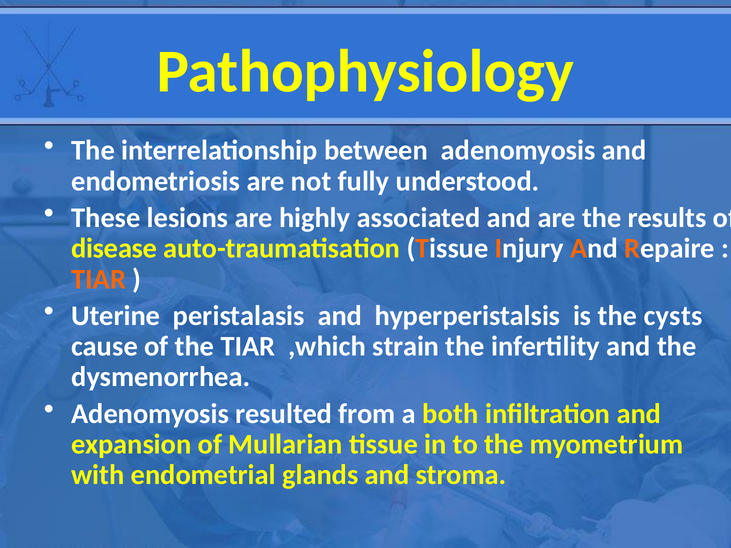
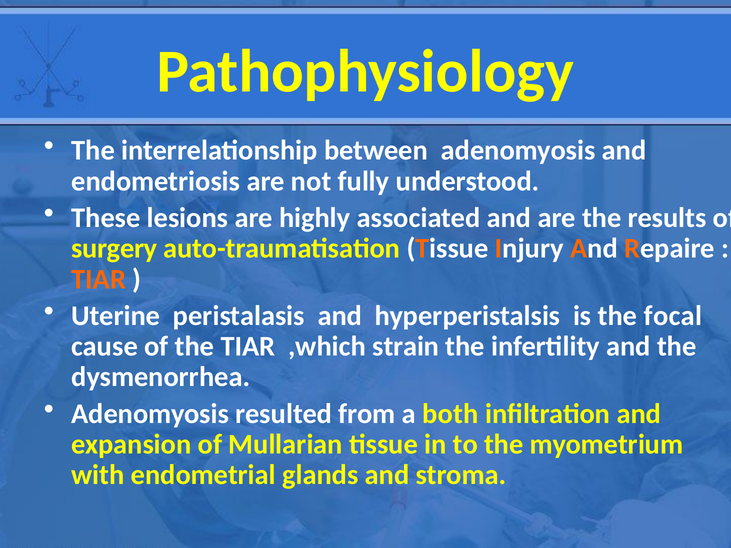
disease: disease -> surgery
cysts: cysts -> focal
